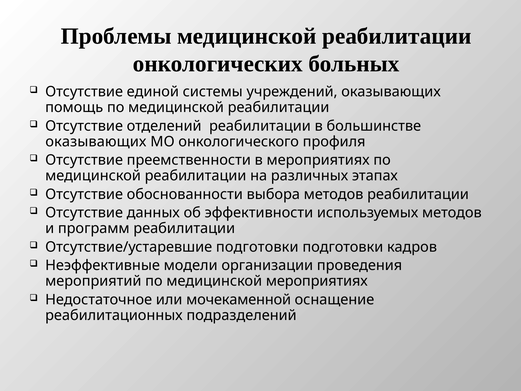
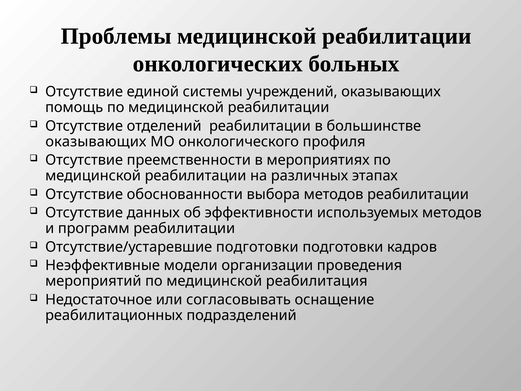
медицинской мероприятиях: мероприятиях -> реабилитация
мочекаменной: мочекаменной -> согласовывать
